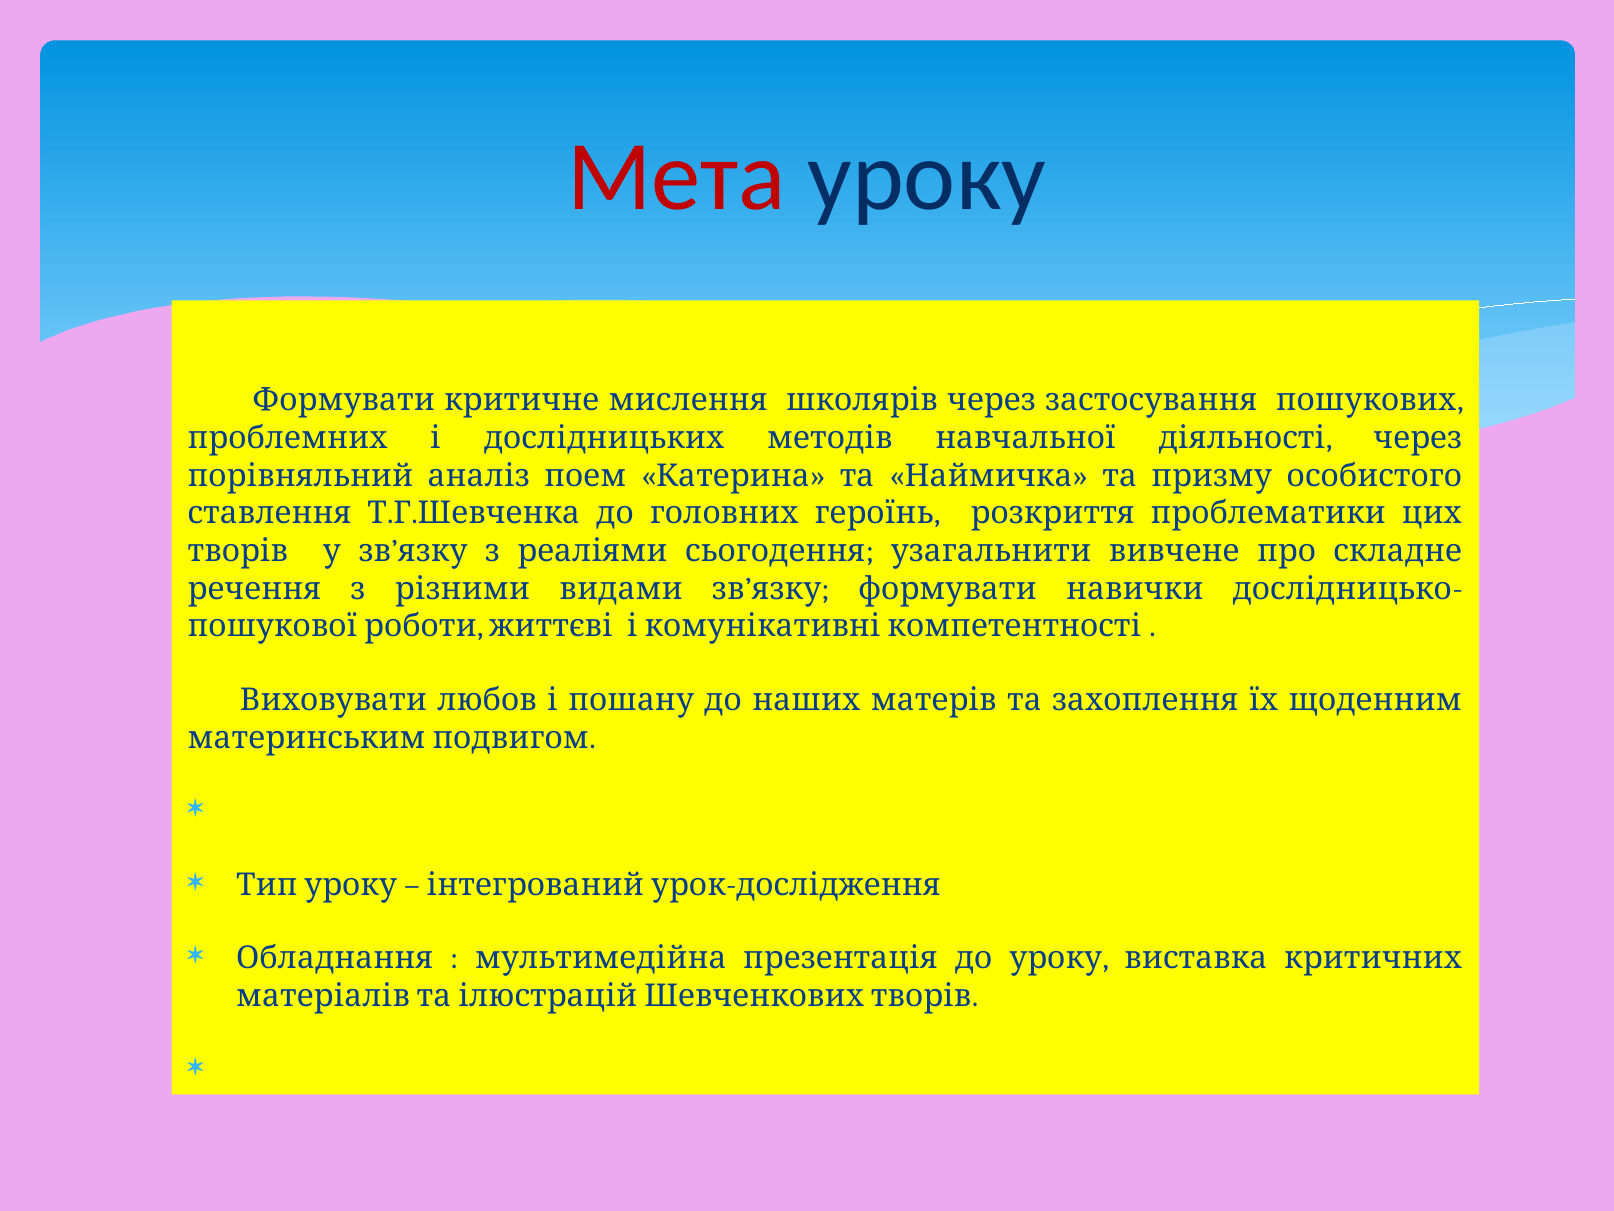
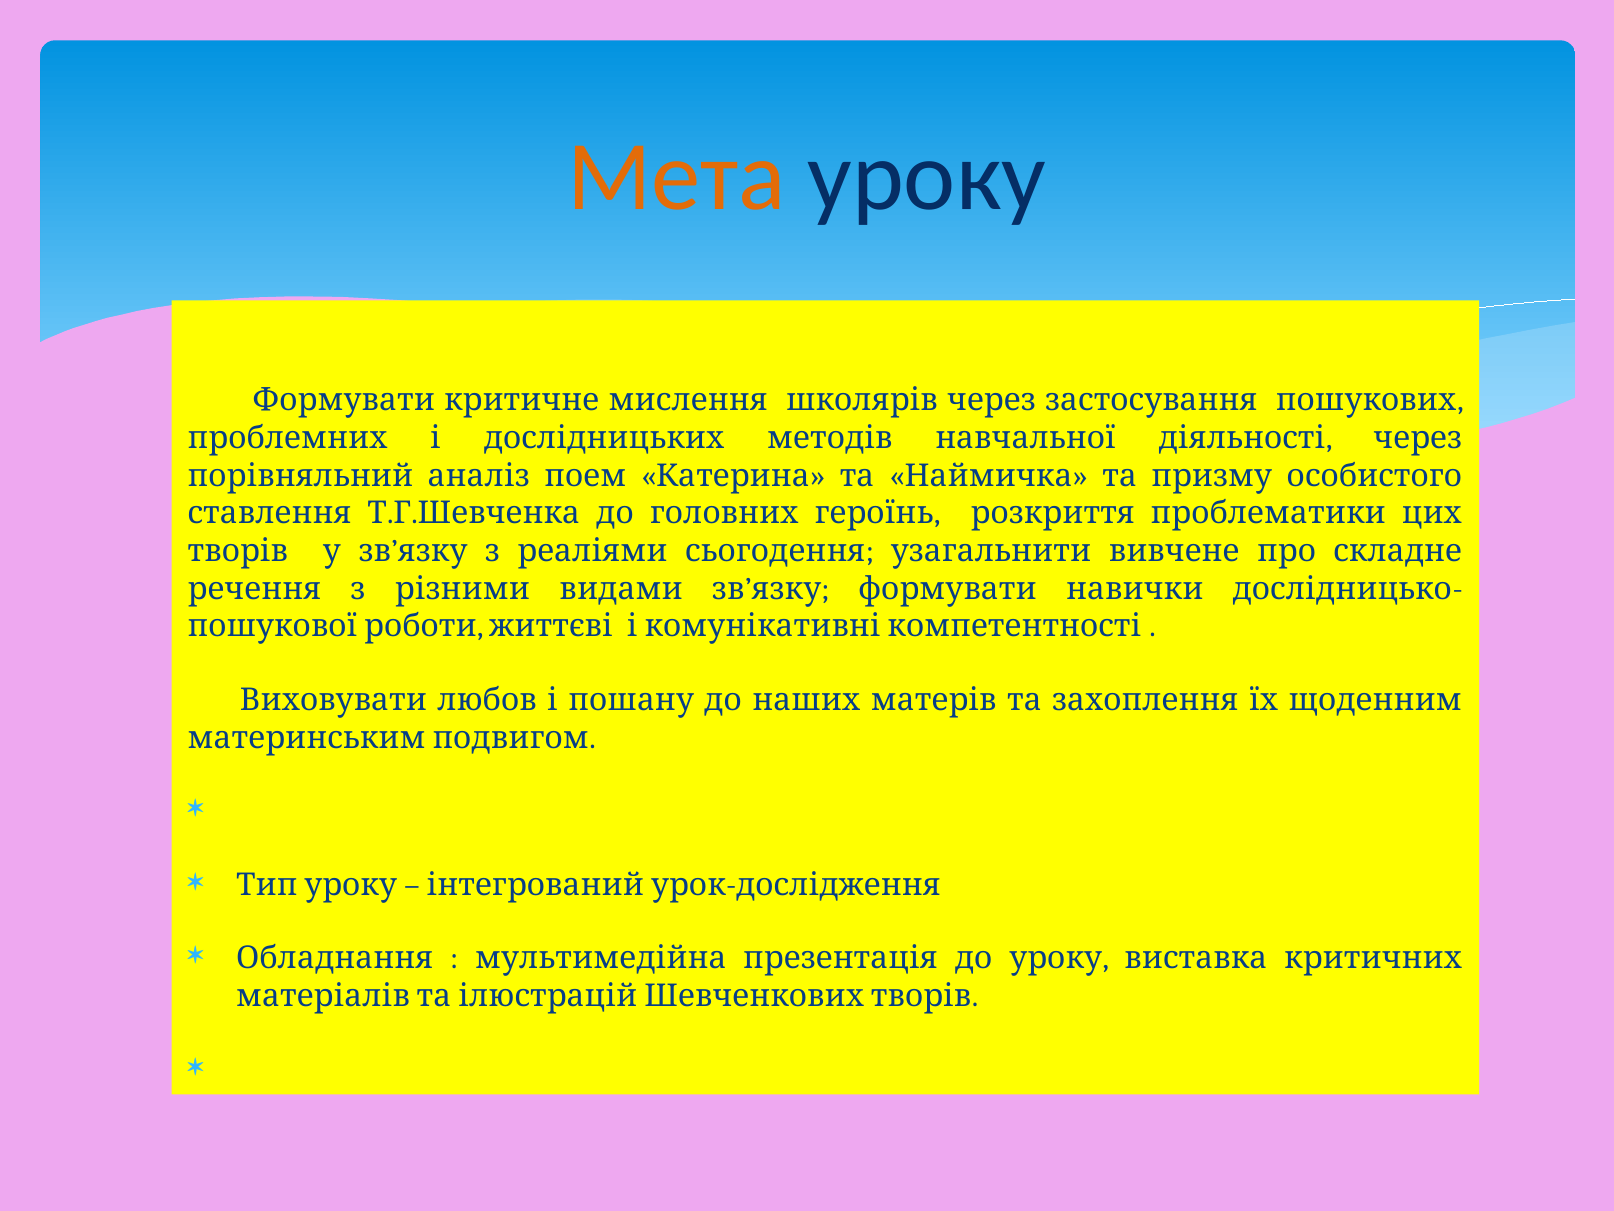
Мета colour: red -> orange
